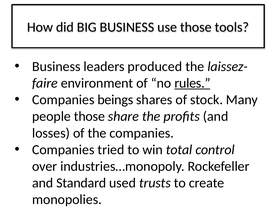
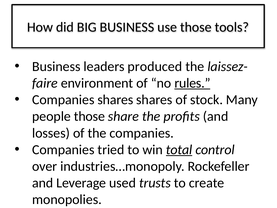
Companies beings: beings -> shares
total underline: none -> present
Standard: Standard -> Leverage
